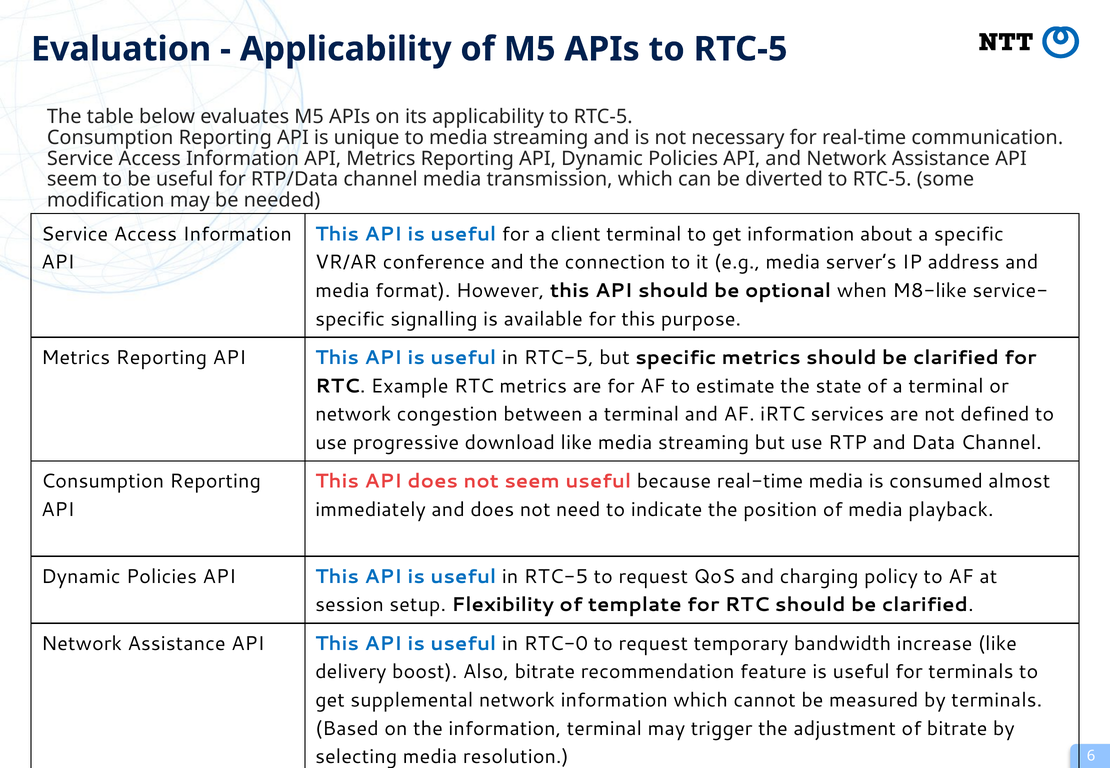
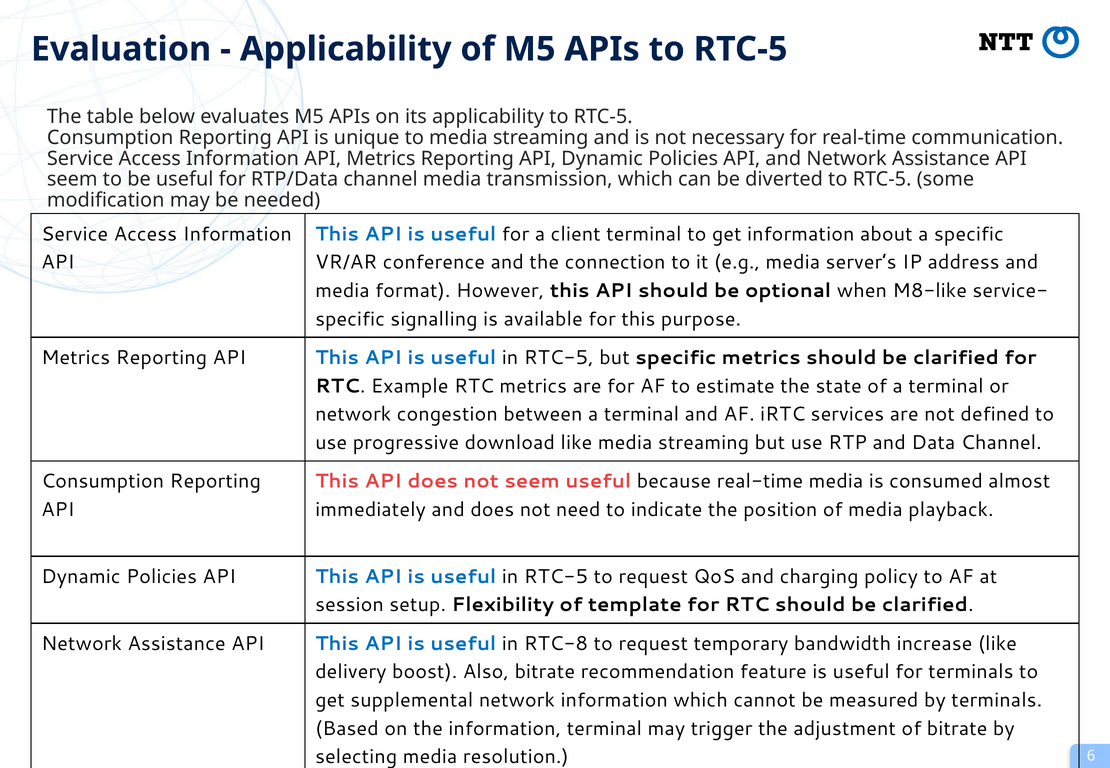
RTC-0: RTC-0 -> RTC-8
